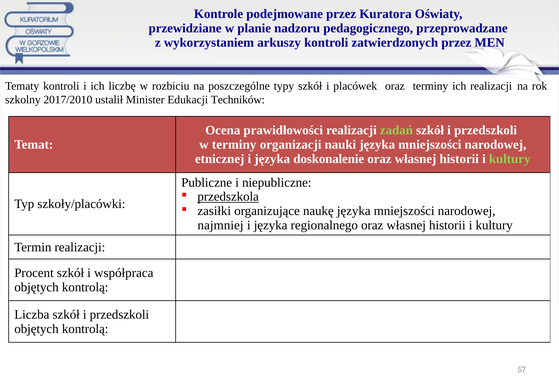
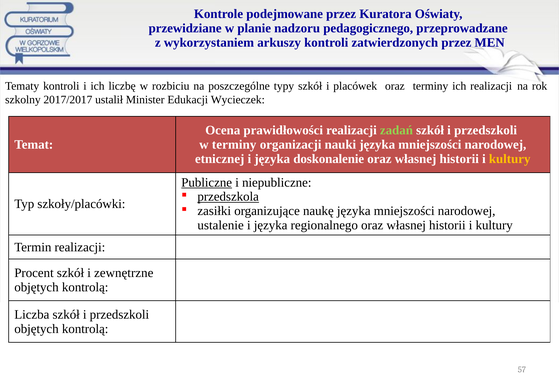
2017/2010: 2017/2010 -> 2017/2017
Techników: Techników -> Wycieczek
kultury at (510, 159) colour: light green -> yellow
Publiczne underline: none -> present
najmniej: najmniej -> ustalenie
współpraca: współpraca -> zewnętrzne
